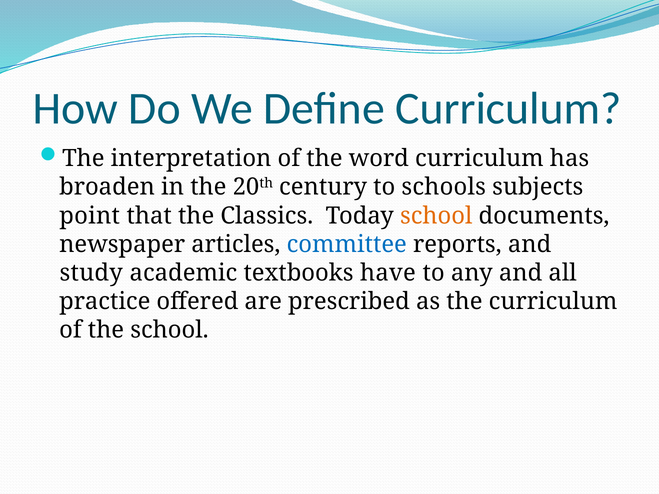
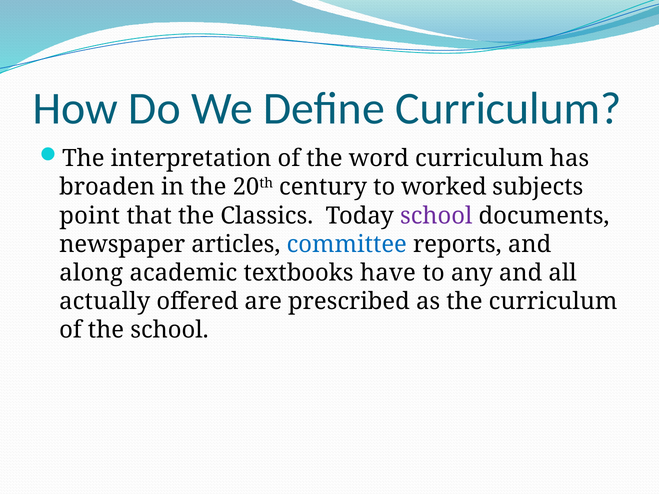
schools: schools -> worked
school at (436, 216) colour: orange -> purple
study: study -> along
practice: practice -> actually
